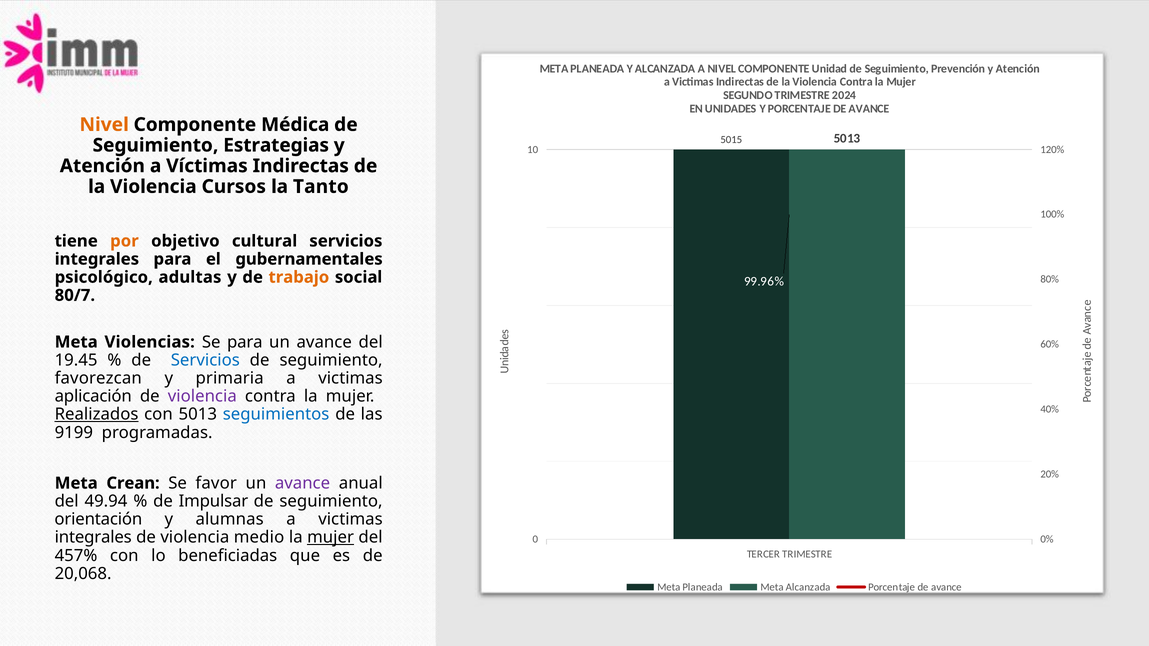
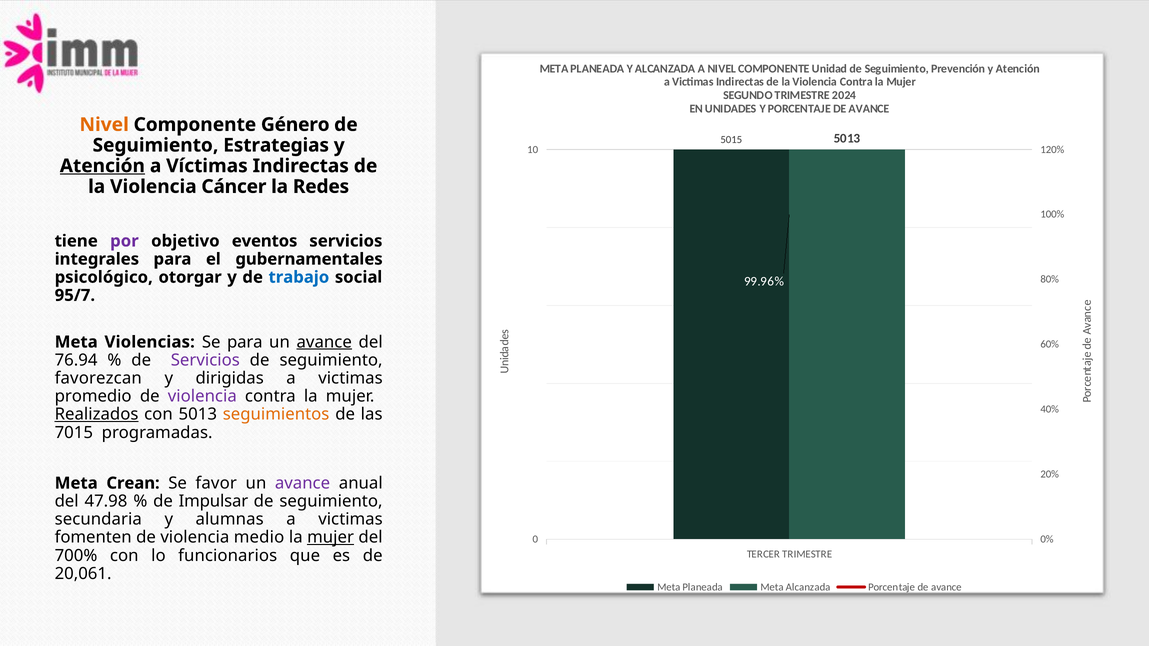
Médica: Médica -> Género
Atención at (102, 166) underline: none -> present
Cursos: Cursos -> Cáncer
Tanto: Tanto -> Redes
por colour: orange -> purple
cultural: cultural -> eventos
adultas: adultas -> otorgar
trabajo colour: orange -> blue
80/7: 80/7 -> 95/7
avance at (324, 342) underline: none -> present
19.45: 19.45 -> 76.94
Servicios at (205, 360) colour: blue -> purple
primaria: primaria -> dirigidas
aplicación: aplicación -> promedio
seguimientos colour: blue -> orange
9199: 9199 -> 7015
49.94: 49.94 -> 47.98
orientación: orientación -> secundaria
integrales at (93, 538): integrales -> fomenten
457%: 457% -> 700%
beneficiadas: beneficiadas -> funcionarios
20,068: 20,068 -> 20,061
